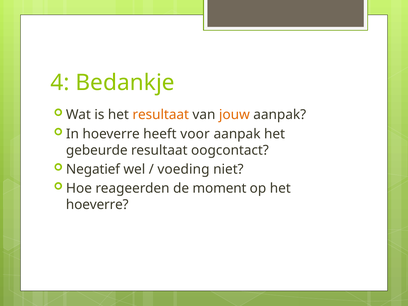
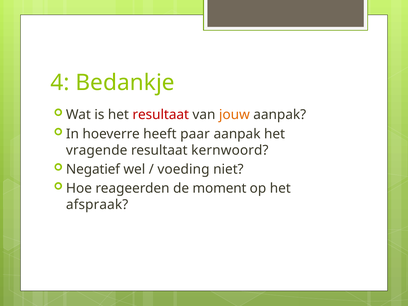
resultaat at (161, 115) colour: orange -> red
voor: voor -> paar
gebeurde: gebeurde -> vragende
oogcontact: oogcontact -> kernwoord
hoeverre at (97, 205): hoeverre -> afspraak
